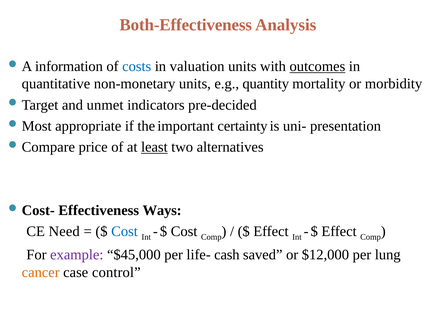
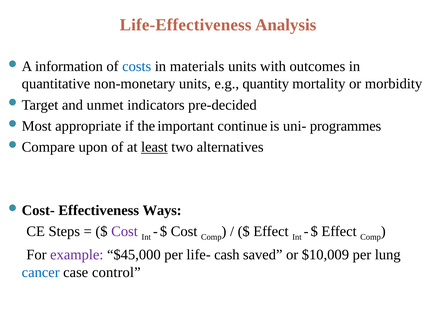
Both-Effectiveness: Both-Effectiveness -> Life-Effectiveness
valuation: valuation -> materials
outcomes underline: present -> none
certainty: certainty -> continue
presentation: presentation -> programmes
price: price -> upon
Need: Need -> Steps
Cost at (125, 231) colour: blue -> purple
$12,000: $12,000 -> $10,009
cancer colour: orange -> blue
